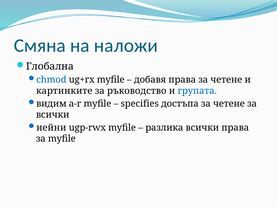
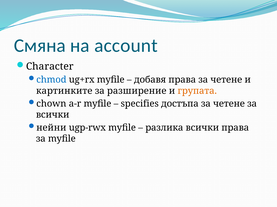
наложи: наложи -> account
Глобална: Глобална -> Character
ръководство: ръководство -> разширение
групата colour: blue -> orange
видим: видим -> chown
